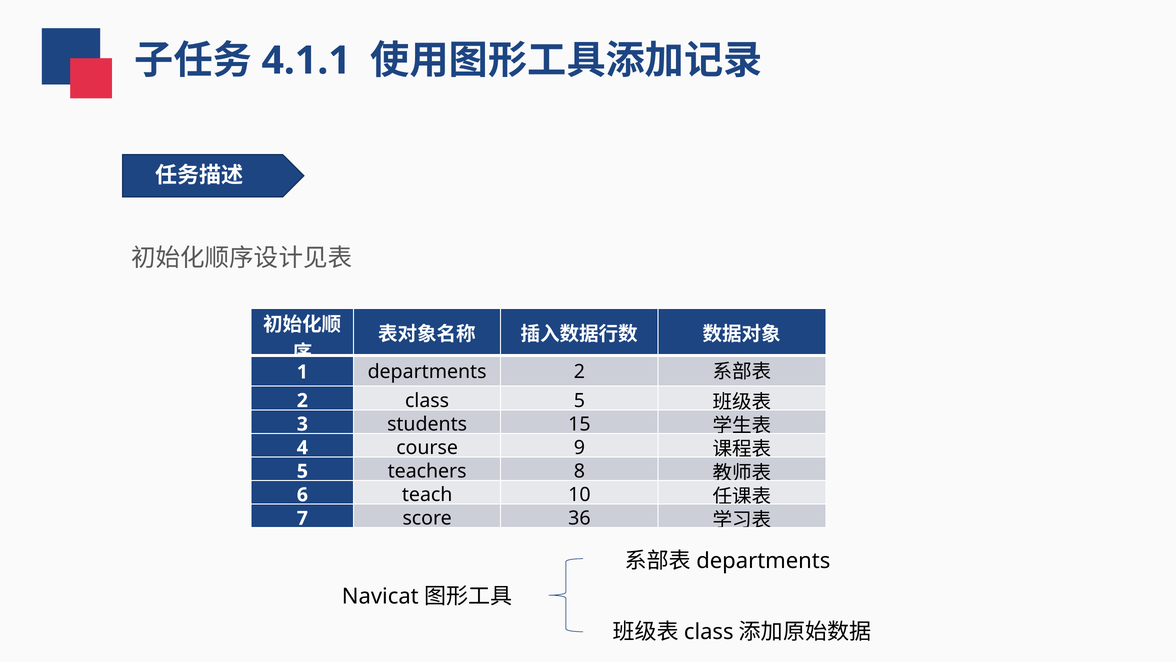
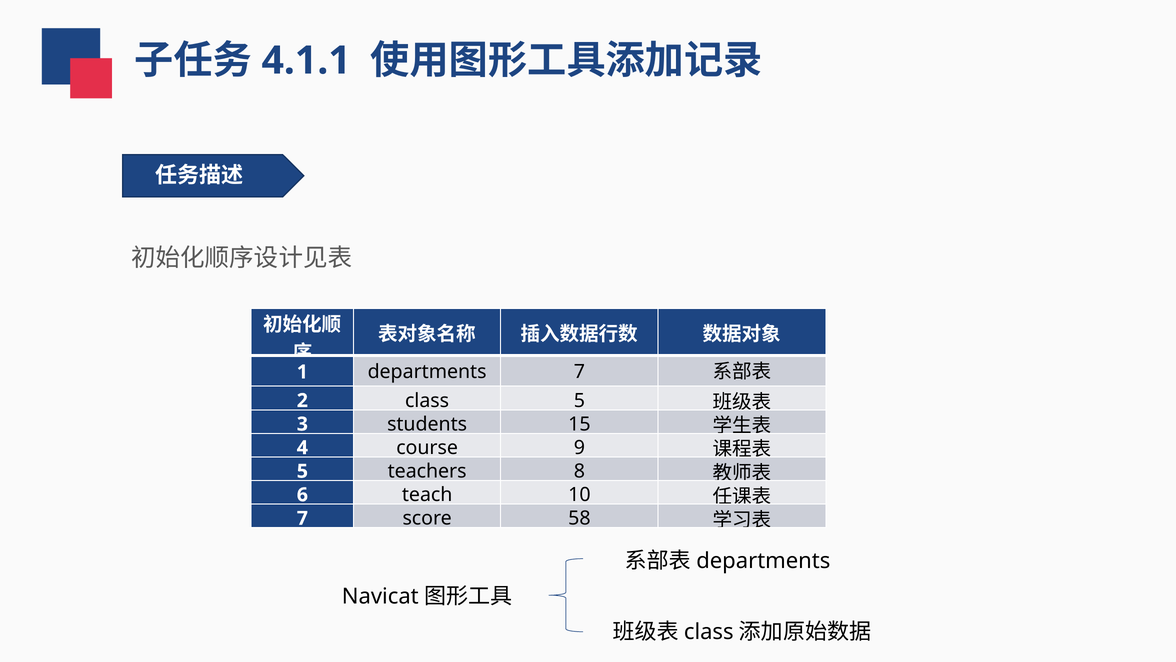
departments 2: 2 -> 7
36: 36 -> 58
